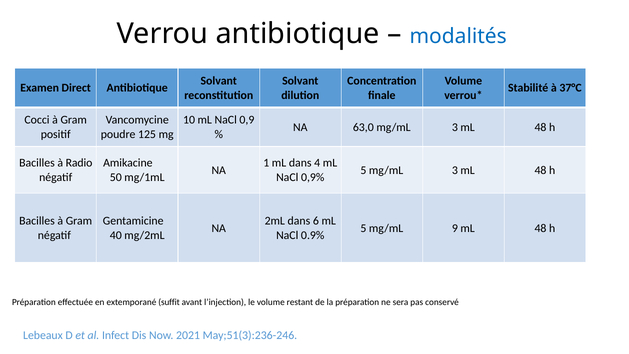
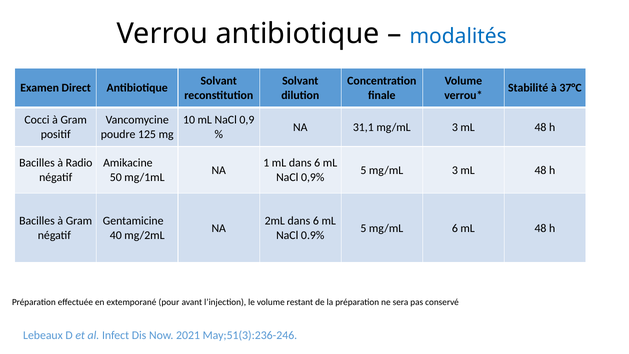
63,0: 63,0 -> 31,1
mL dans 4: 4 -> 6
mg/mL 9: 9 -> 6
suffit: suffit -> pour
